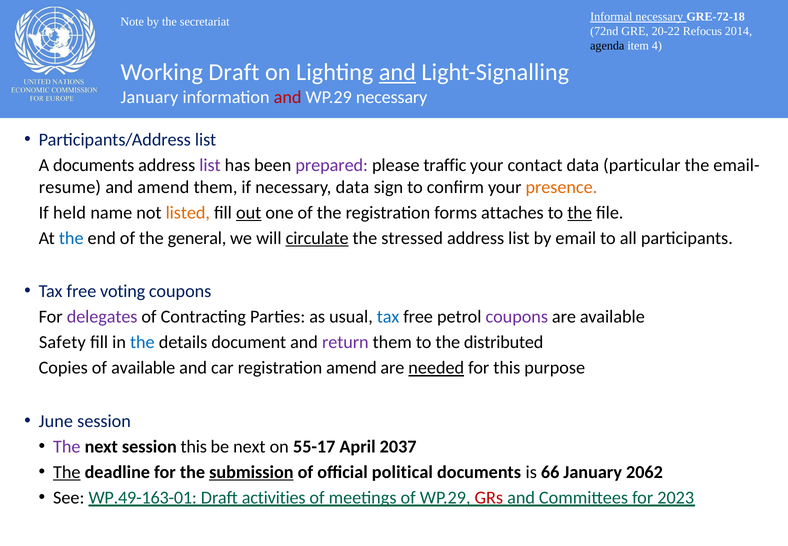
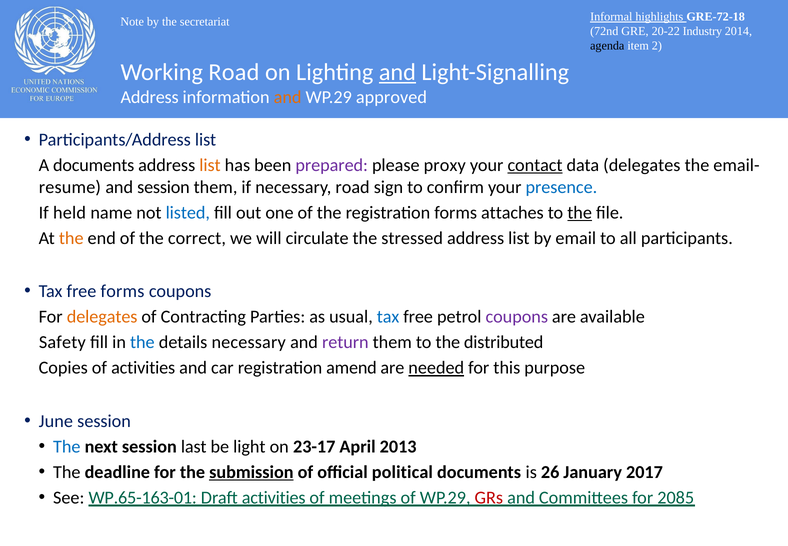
Informal necessary: necessary -> highlights
Refocus: Refocus -> Industry
4: 4 -> 2
Working Draft: Draft -> Road
January at (149, 97): January -> Address
and at (288, 97) colour: red -> orange
WP.29 necessary: necessary -> approved
list at (210, 165) colour: purple -> orange
traffic: traffic -> proxy
contact underline: none -> present
data particular: particular -> delegates
and amend: amend -> session
necessary data: data -> road
presence colour: orange -> blue
listed colour: orange -> blue
out underline: present -> none
the at (71, 238) colour: blue -> orange
general: general -> correct
circulate underline: present -> none
free voting: voting -> forms
delegates at (102, 317) colour: purple -> orange
details document: document -> necessary
of available: available -> activities
The at (67, 446) colour: purple -> blue
session this: this -> last
be next: next -> light
55-17: 55-17 -> 23-17
2037: 2037 -> 2013
The at (67, 472) underline: present -> none
66: 66 -> 26
2062: 2062 -> 2017
WP.49-163-01: WP.49-163-01 -> WP.65-163-01
2023: 2023 -> 2085
